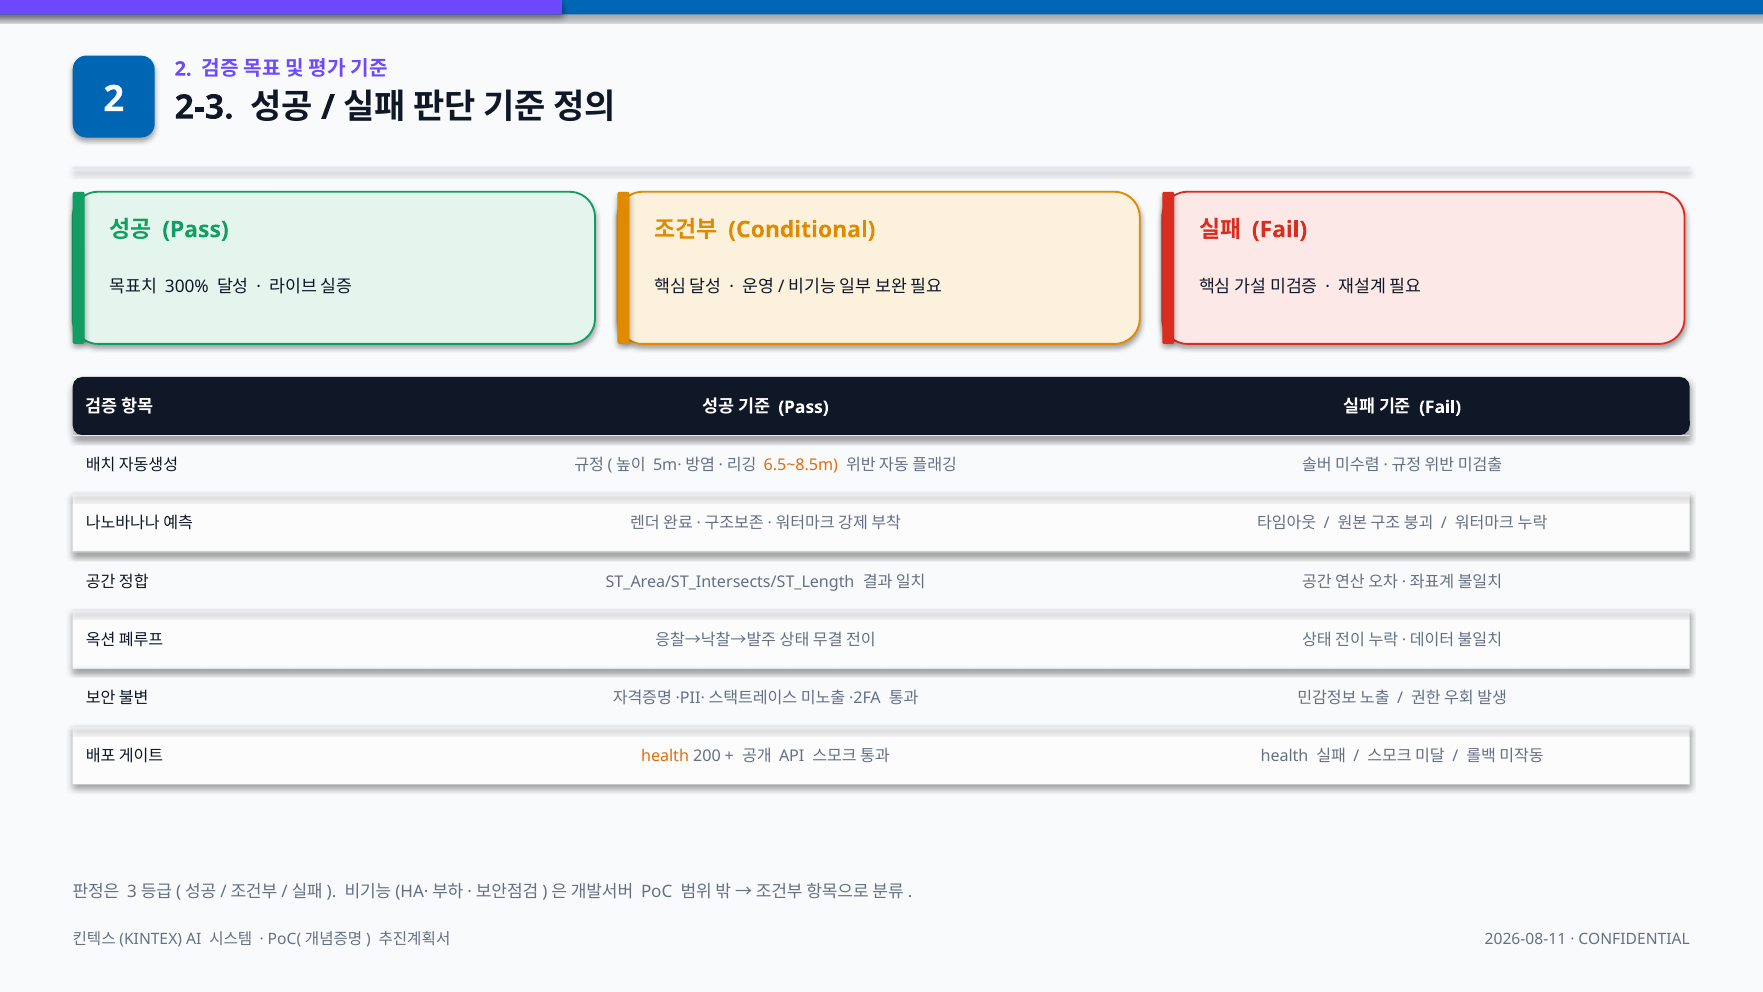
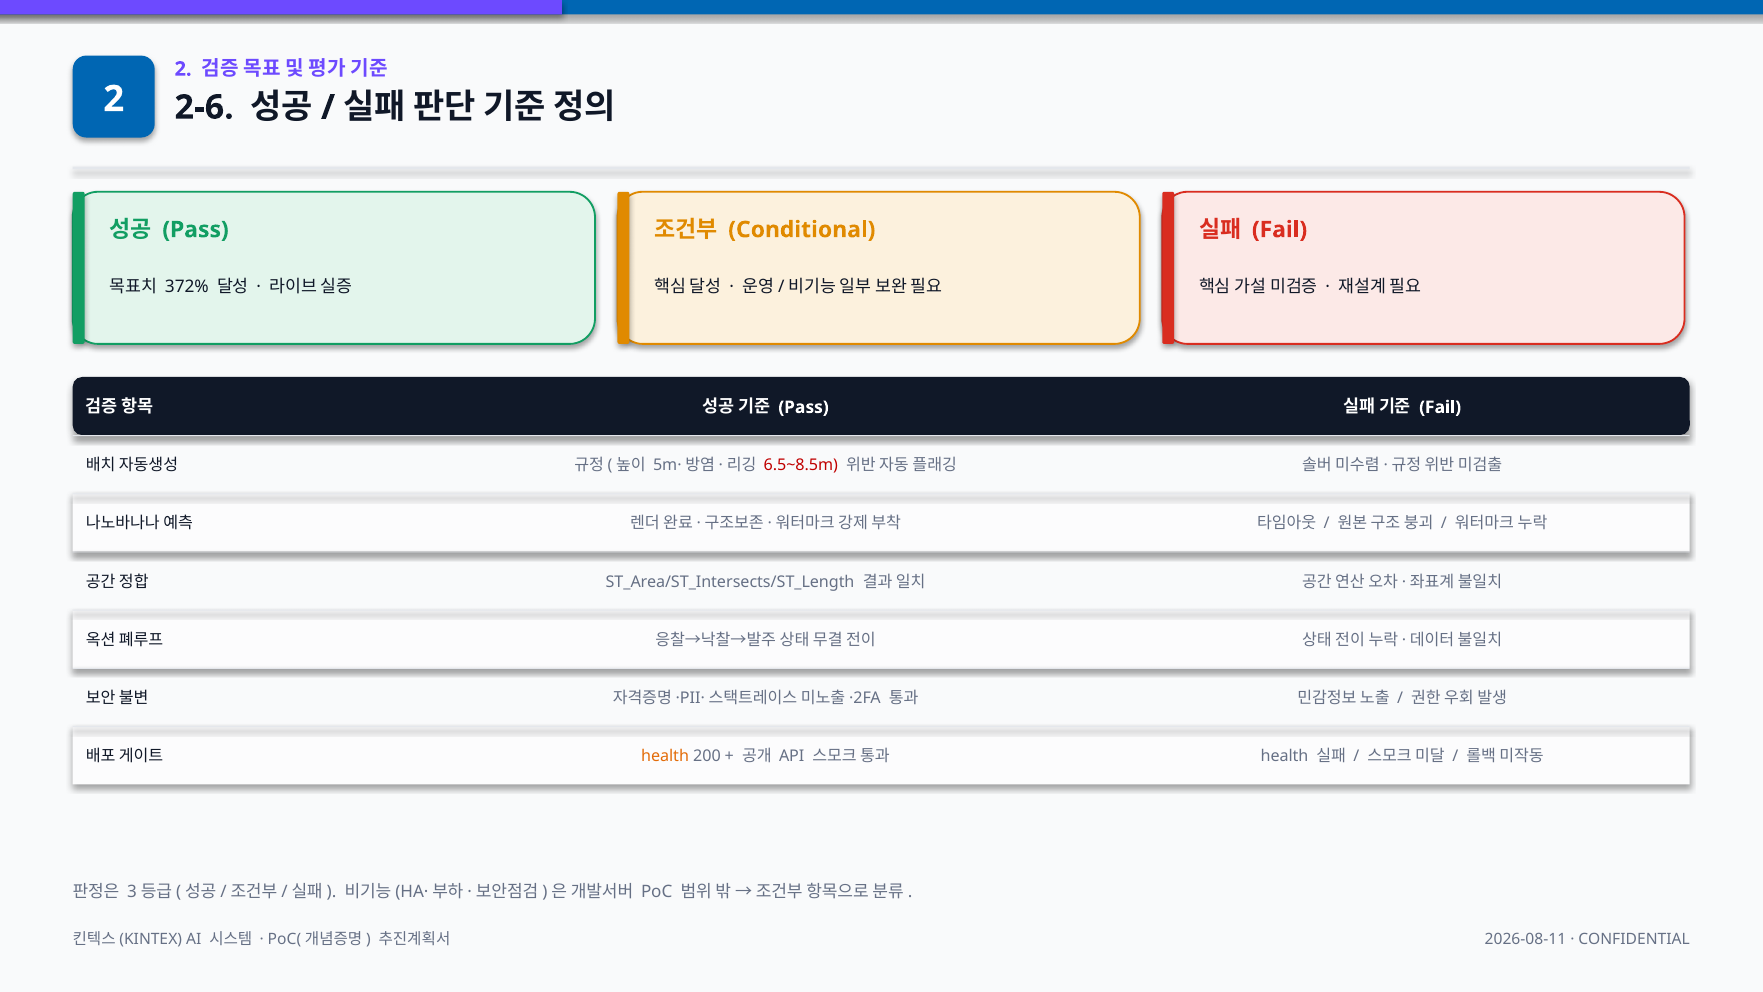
2-3: 2-3 -> 2-6
300%: 300% -> 372%
6.5~8.5m colour: orange -> red
